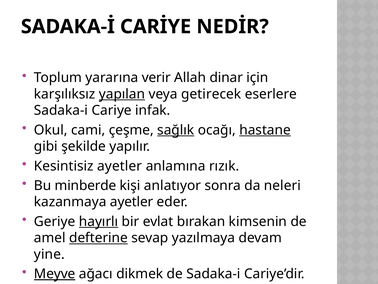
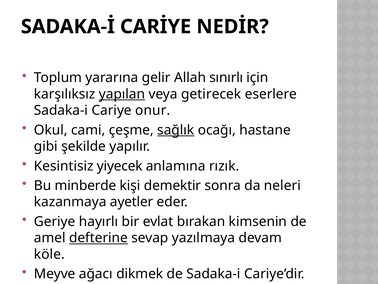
verir: verir -> gelir
dinar: dinar -> sınırlı
infak: infak -> onur
hastane underline: present -> none
Kesintisiz ayetler: ayetler -> yiyecek
anlatıyor: anlatıyor -> demektir
hayırlı underline: present -> none
yine: yine -> köle
Meyve underline: present -> none
